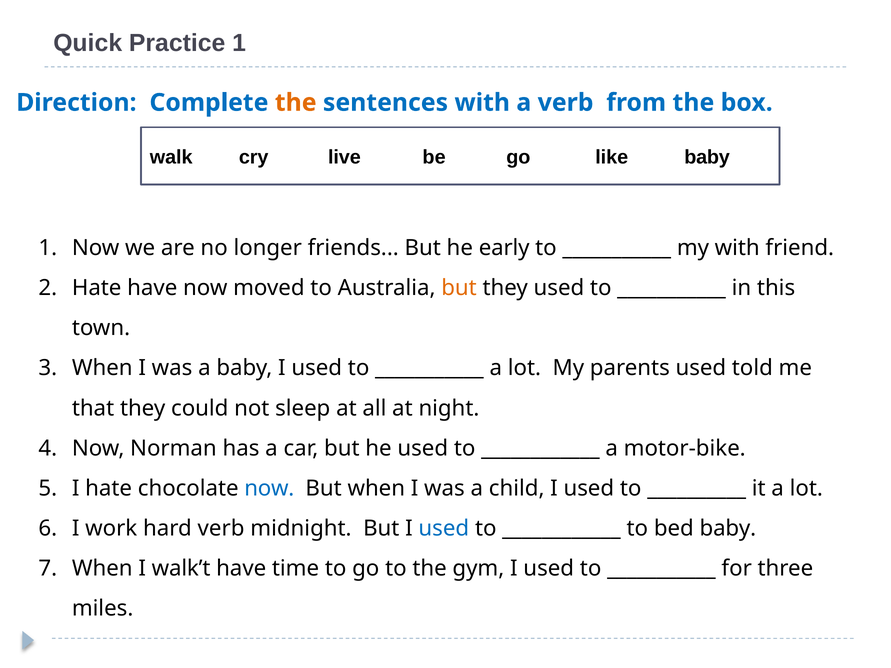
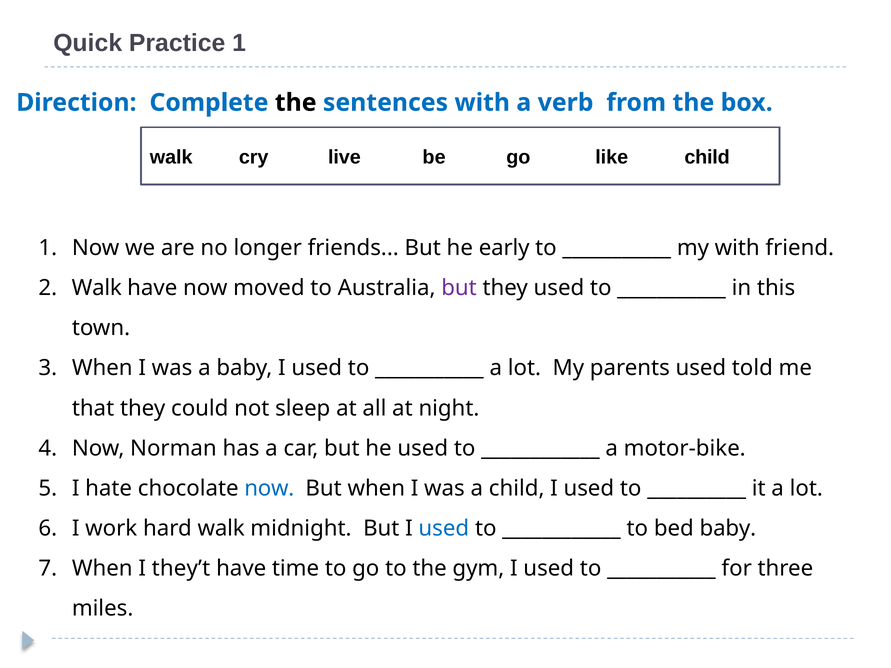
the at (296, 103) colour: orange -> black
like baby: baby -> child
Hate at (97, 288): Hate -> Walk
but at (459, 288) colour: orange -> purple
hard verb: verb -> walk
walk’t: walk’t -> they’t
